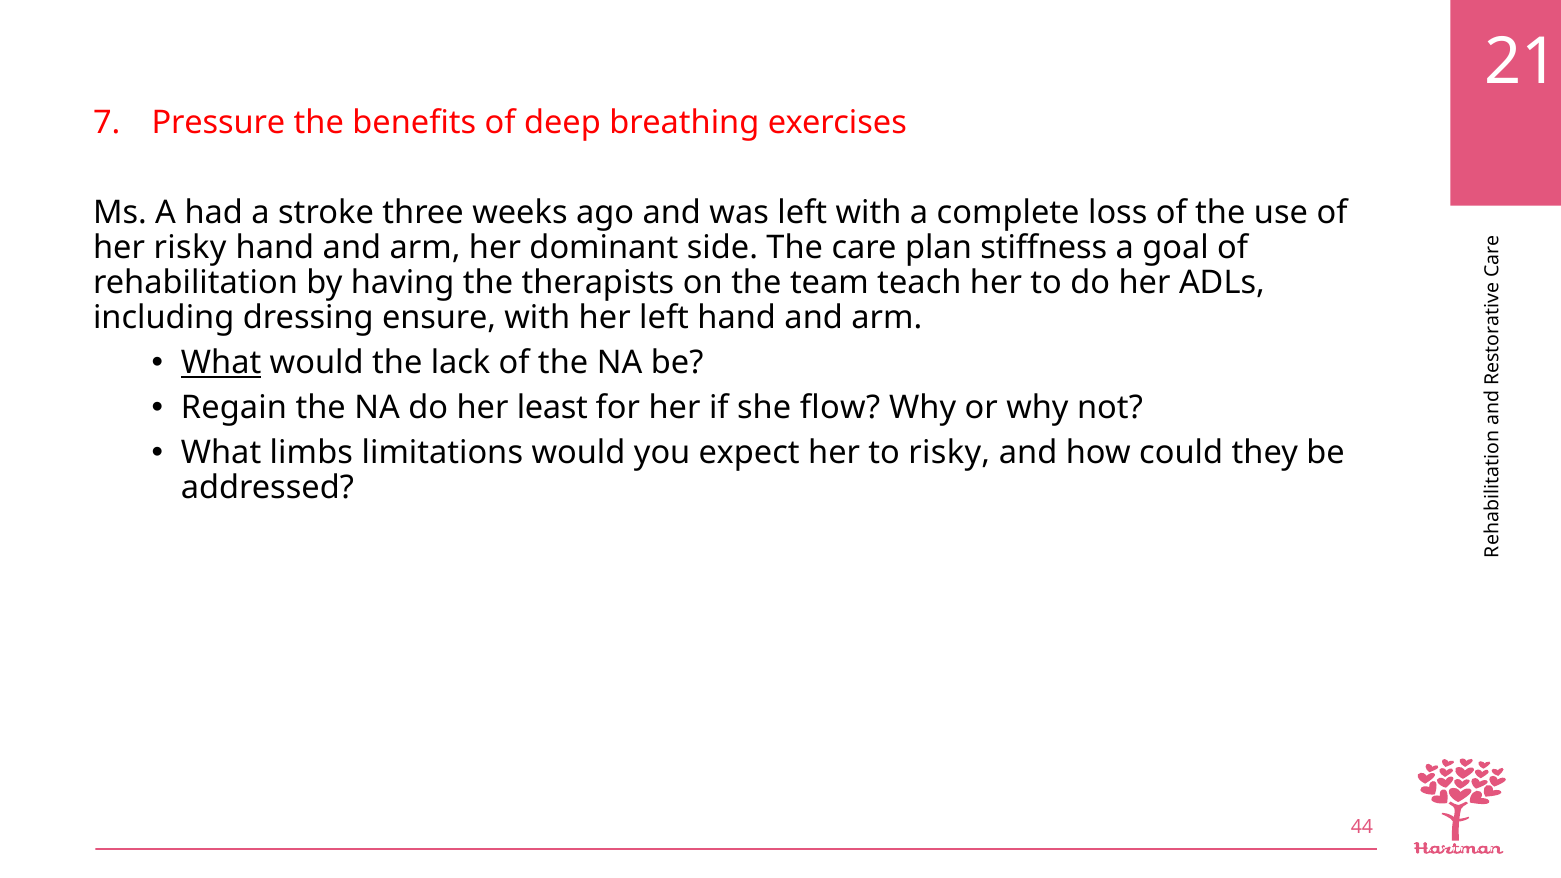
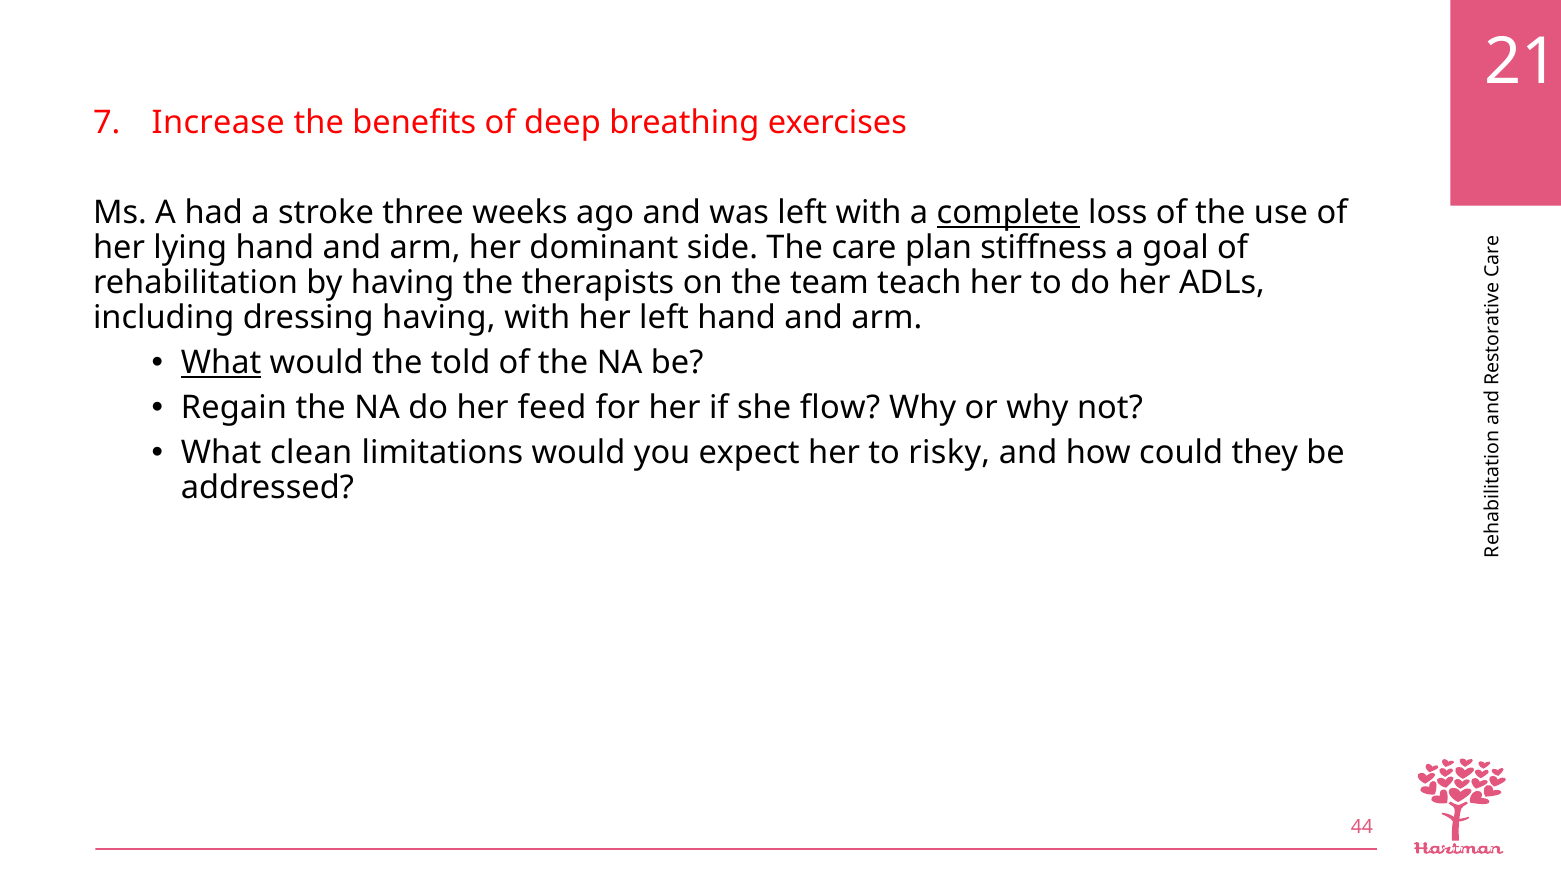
Pressure: Pressure -> Increase
complete underline: none -> present
her risky: risky -> lying
dressing ensure: ensure -> having
lack: lack -> told
least: least -> feed
limbs: limbs -> clean
